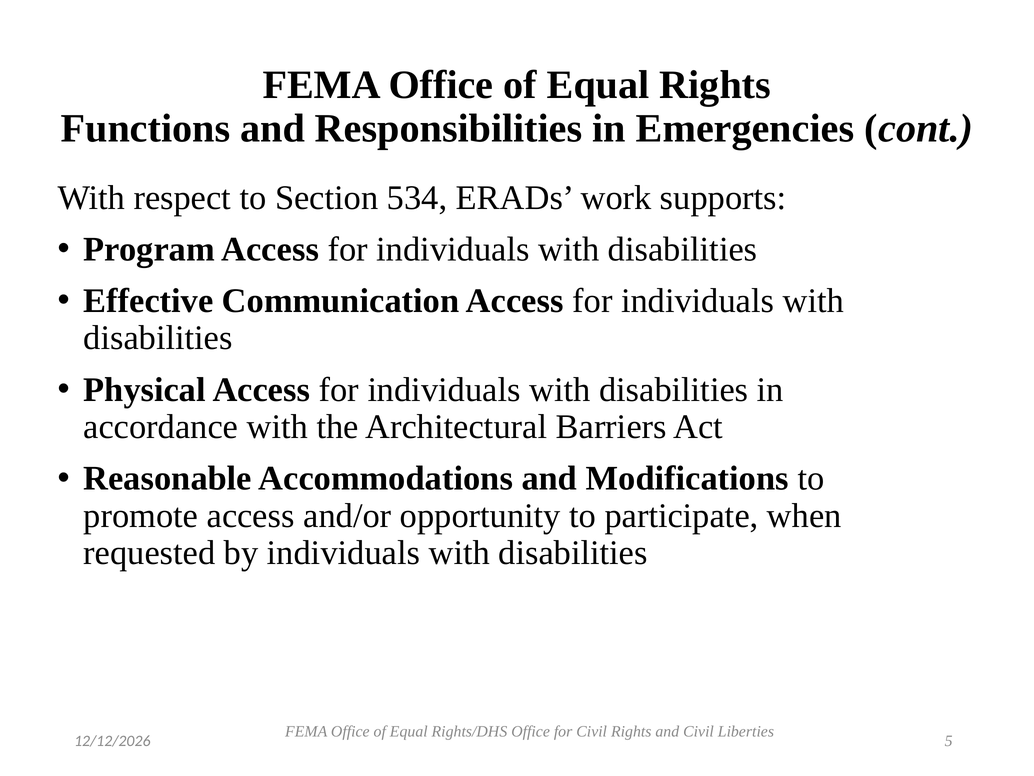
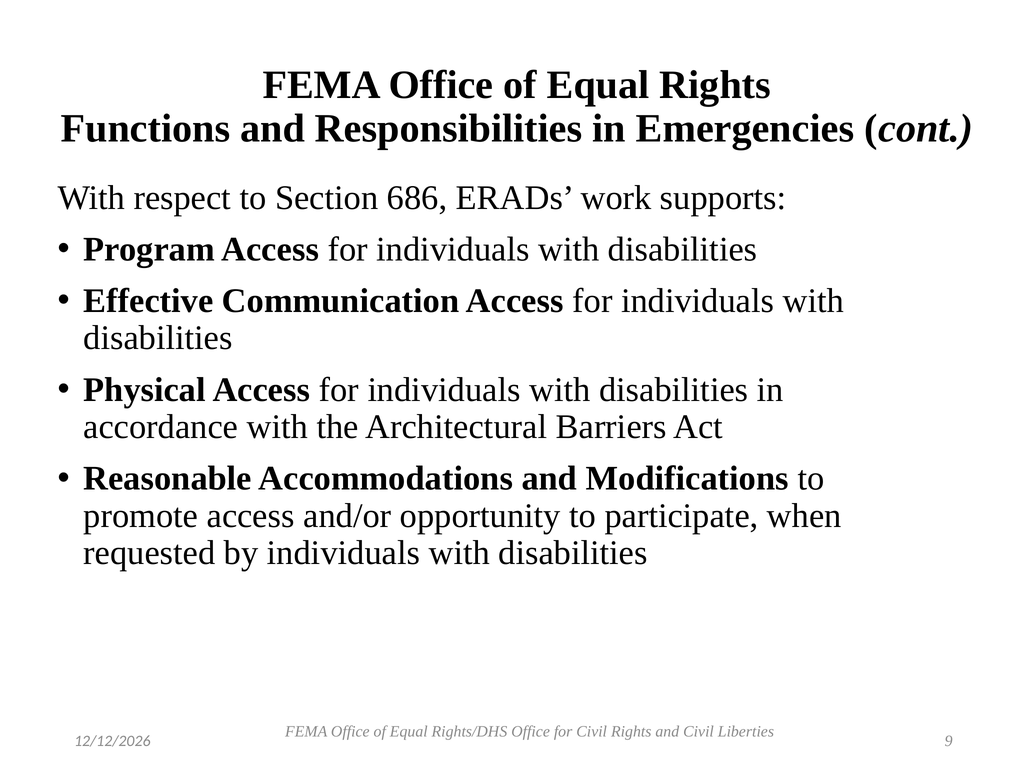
534: 534 -> 686
5: 5 -> 9
